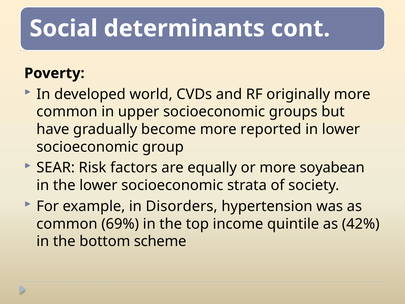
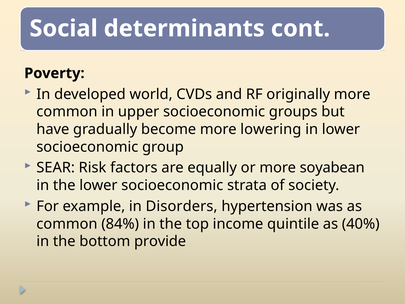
reported: reported -> lowering
69%: 69% -> 84%
42%: 42% -> 40%
scheme: scheme -> provide
